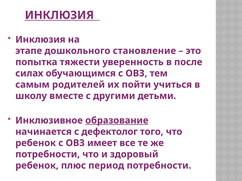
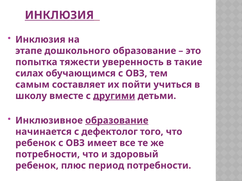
дошкольного становление: становление -> образование
после: после -> такие
родителей: родителей -> составляет
другими underline: none -> present
